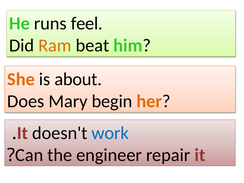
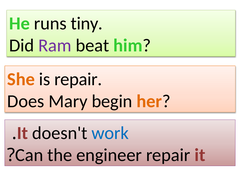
feel: feel -> tiny
Ram colour: orange -> purple
is about: about -> repair
